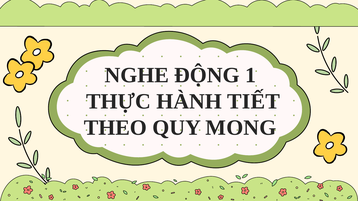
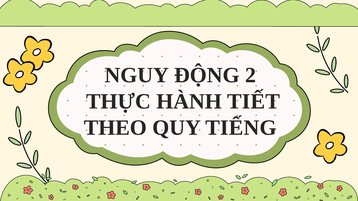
NGHE: NGHE -> NGUY
1: 1 -> 2
MONG: MONG -> TIẾNG
